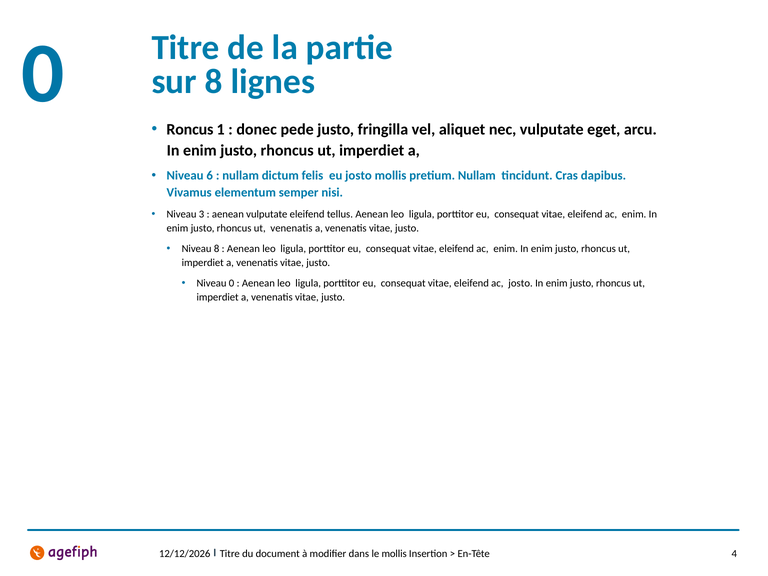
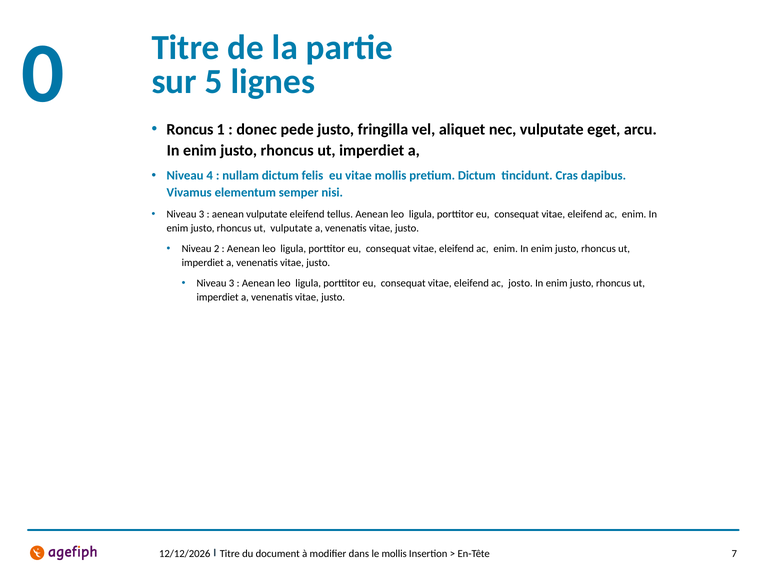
sur 8: 8 -> 5
6: 6 -> 4
eu josto: josto -> vitae
pretium Nullam: Nullam -> Dictum
ut venenatis: venenatis -> vulputate
Niveau 8: 8 -> 2
0 at (232, 283): 0 -> 3
4: 4 -> 7
